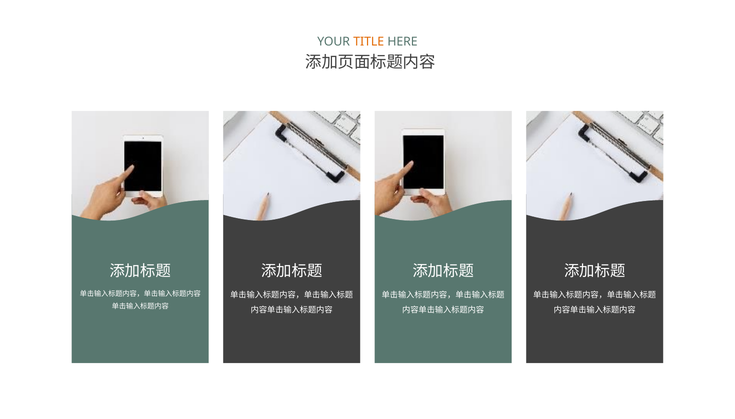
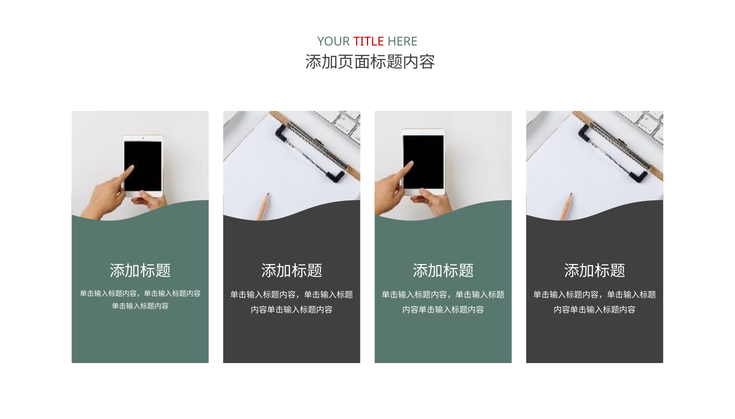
TITLE colour: orange -> red
